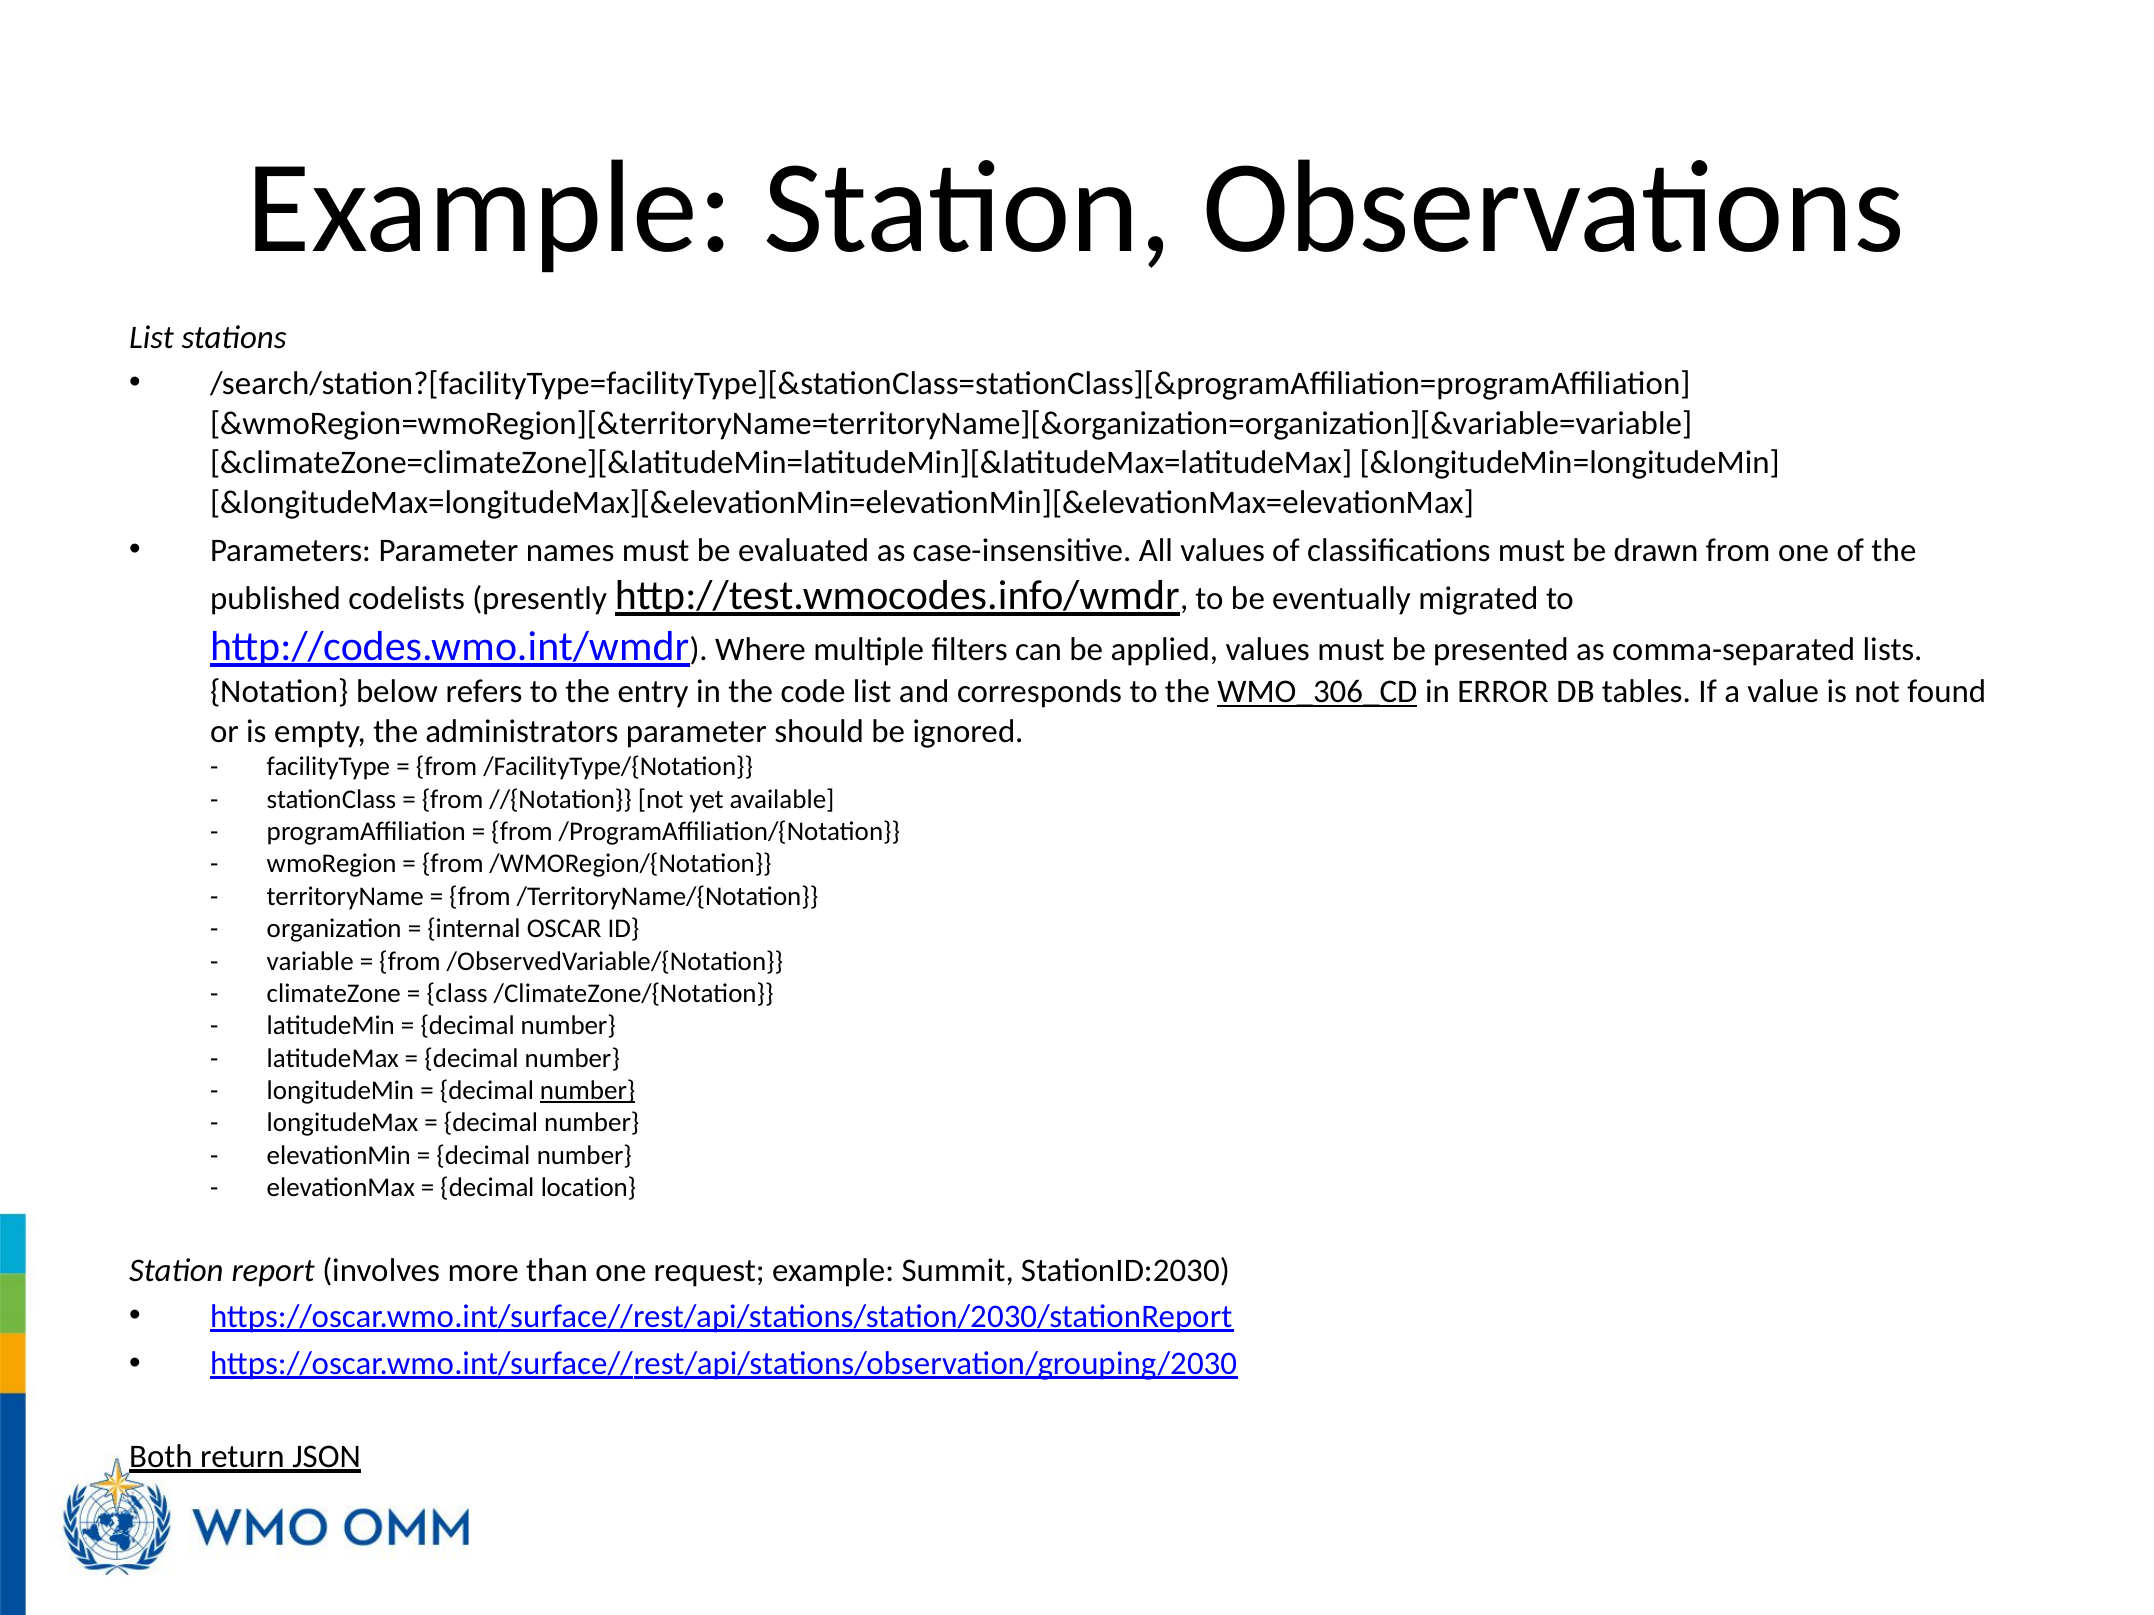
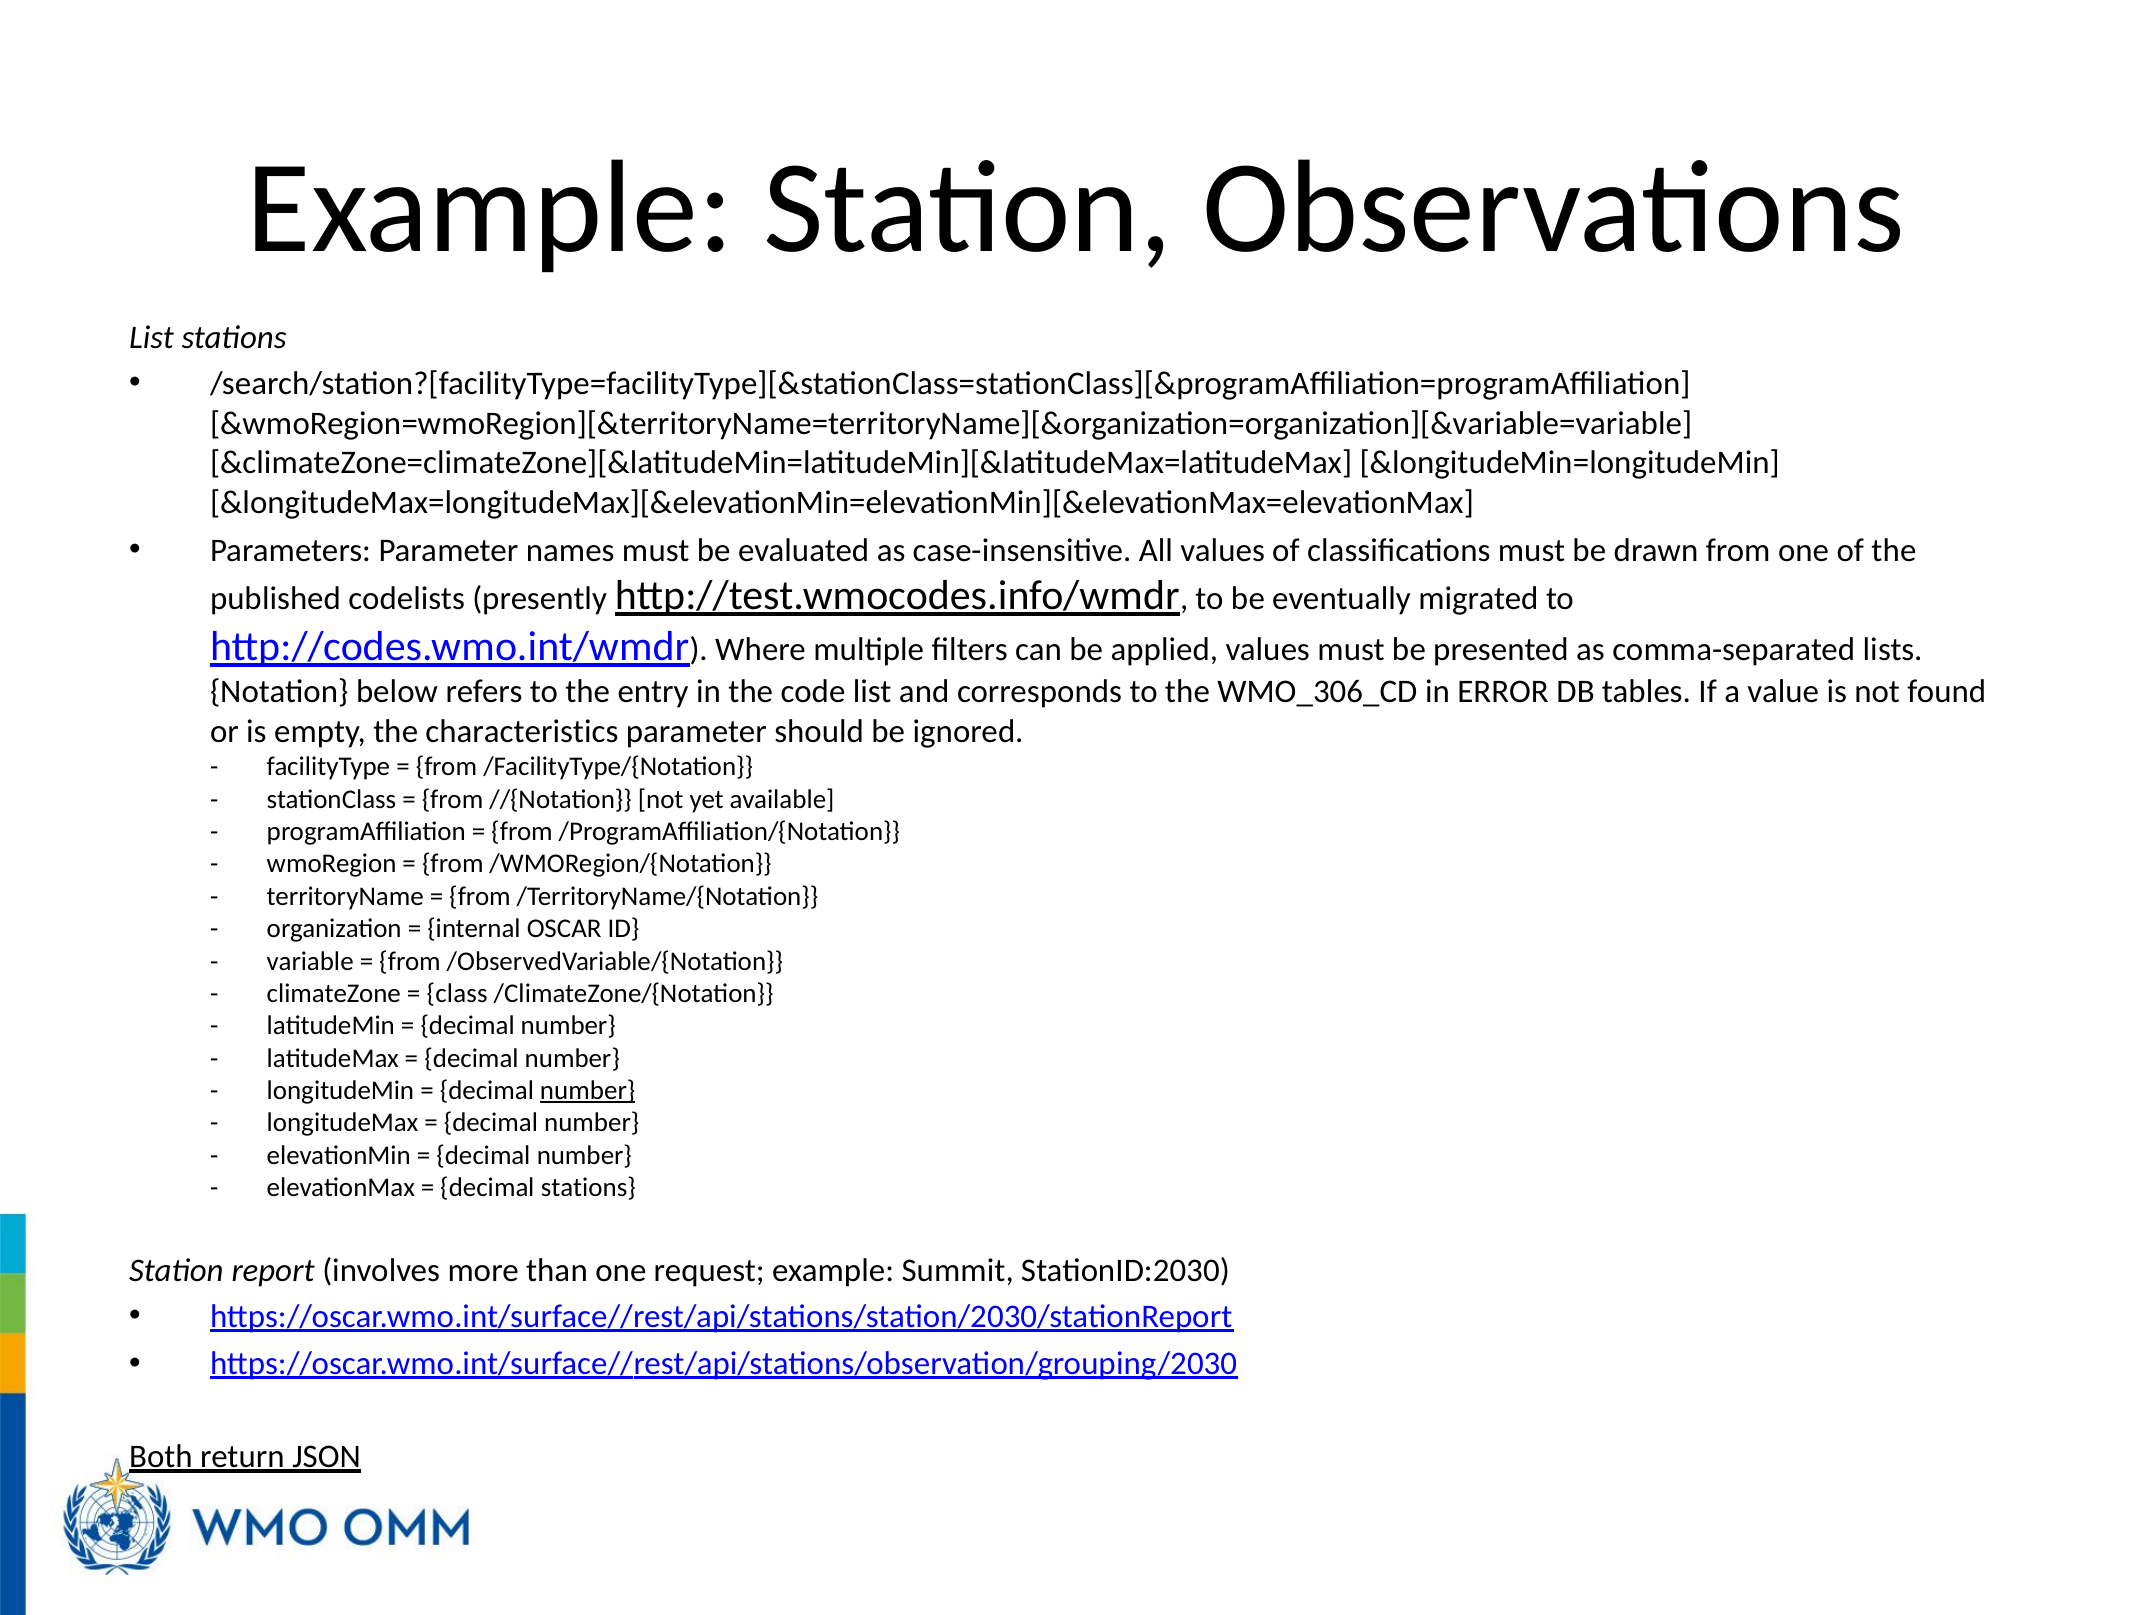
WMO_306_CD underline: present -> none
administrators: administrators -> characteristics
decimal location: location -> stations
